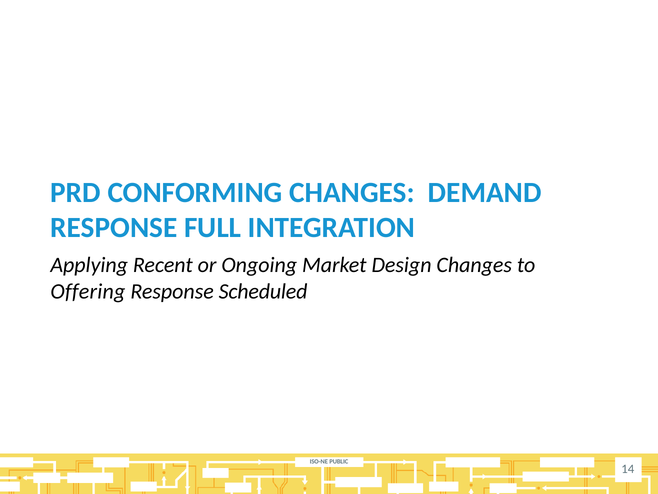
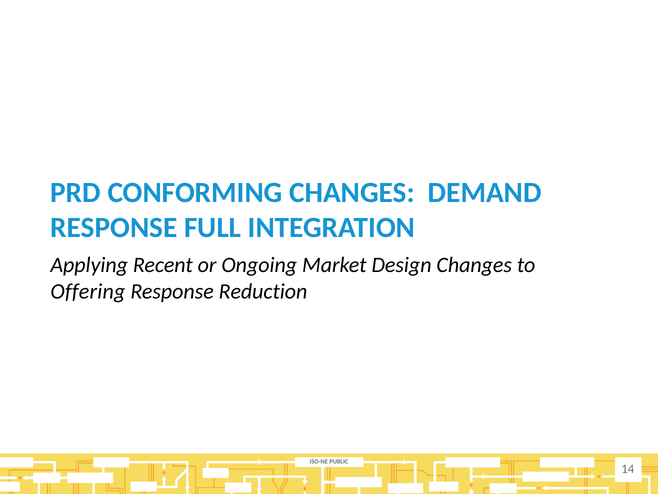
Scheduled: Scheduled -> Reduction
